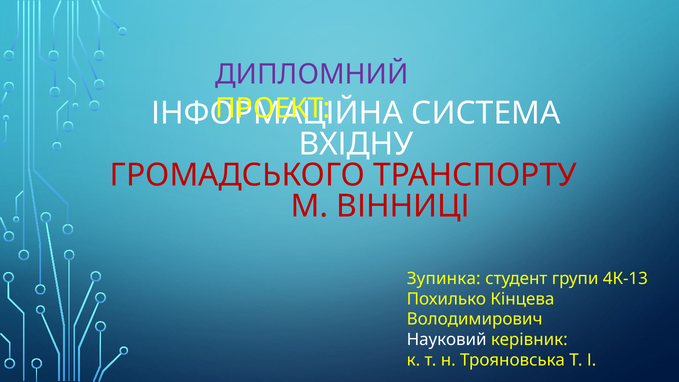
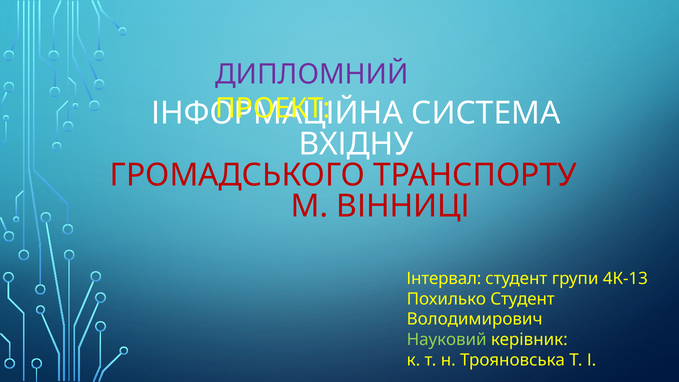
Зупинка: Зупинка -> Інтервал
Похилько Кінцева: Кінцева -> Студент
Науковий colour: white -> light green
